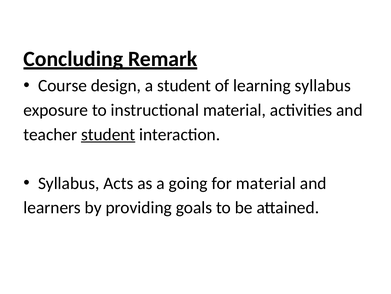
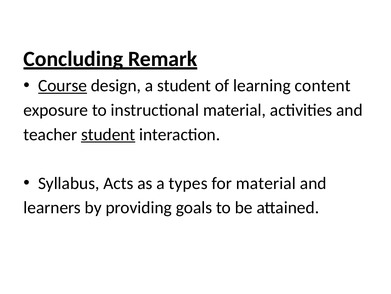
Course underline: none -> present
learning syllabus: syllabus -> content
going: going -> types
